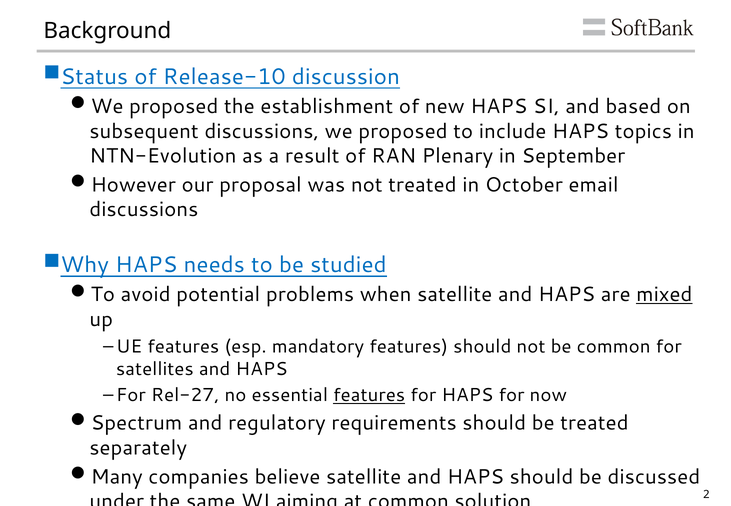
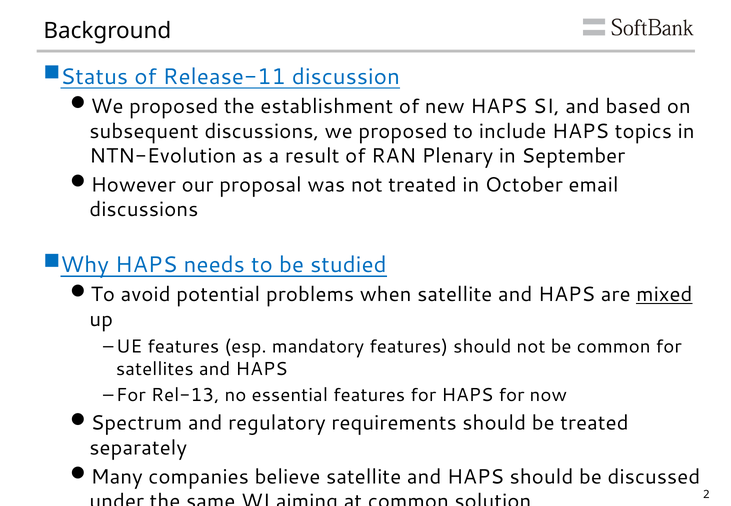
Release-10: Release-10 -> Release-11
Rel-27: Rel-27 -> Rel-13
features at (369, 395) underline: present -> none
